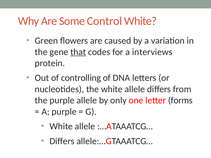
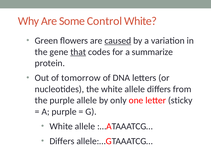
caused underline: none -> present
interviews: interviews -> summarize
controlling: controlling -> tomorrow
forms: forms -> sticky
